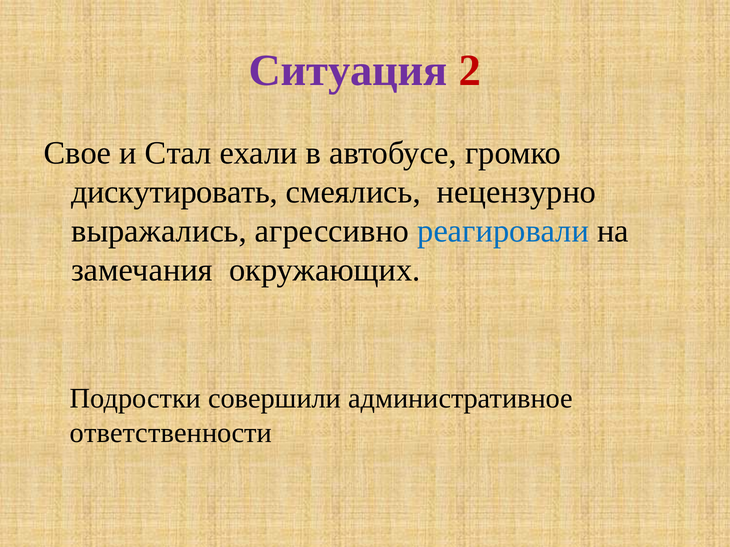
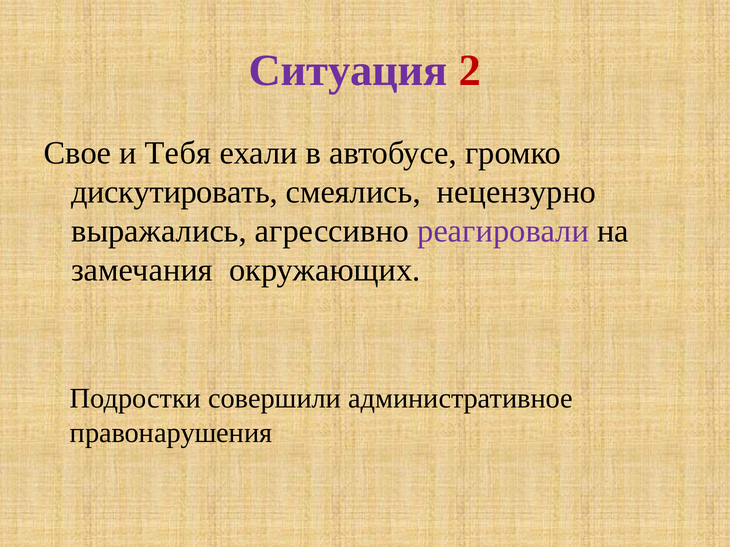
Стал: Стал -> Тебя
реагировали colour: blue -> purple
ответственности: ответственности -> правонарушения
